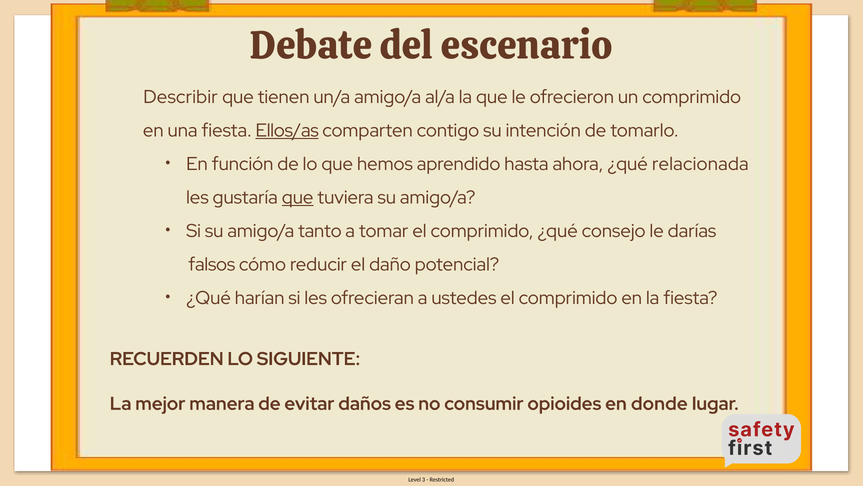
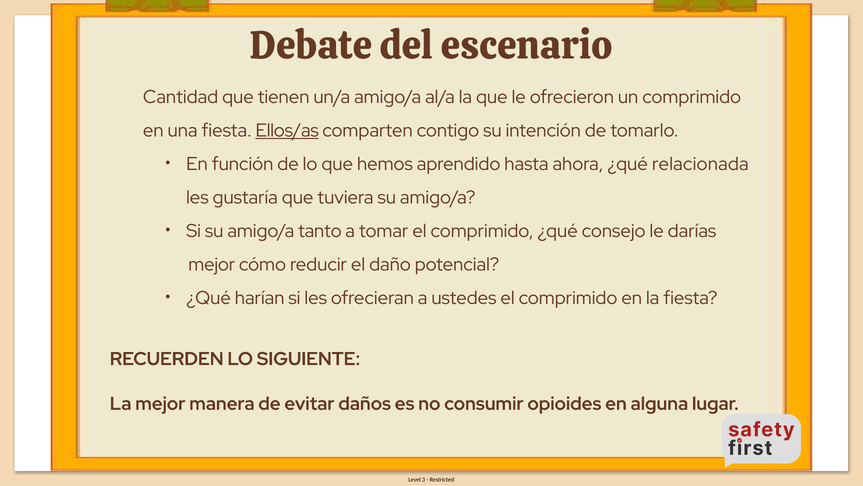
Describir: Describir -> Cantidad
que at (298, 197) underline: present -> none
falsos at (212, 264): falsos -> mejor
donde: donde -> alguna
